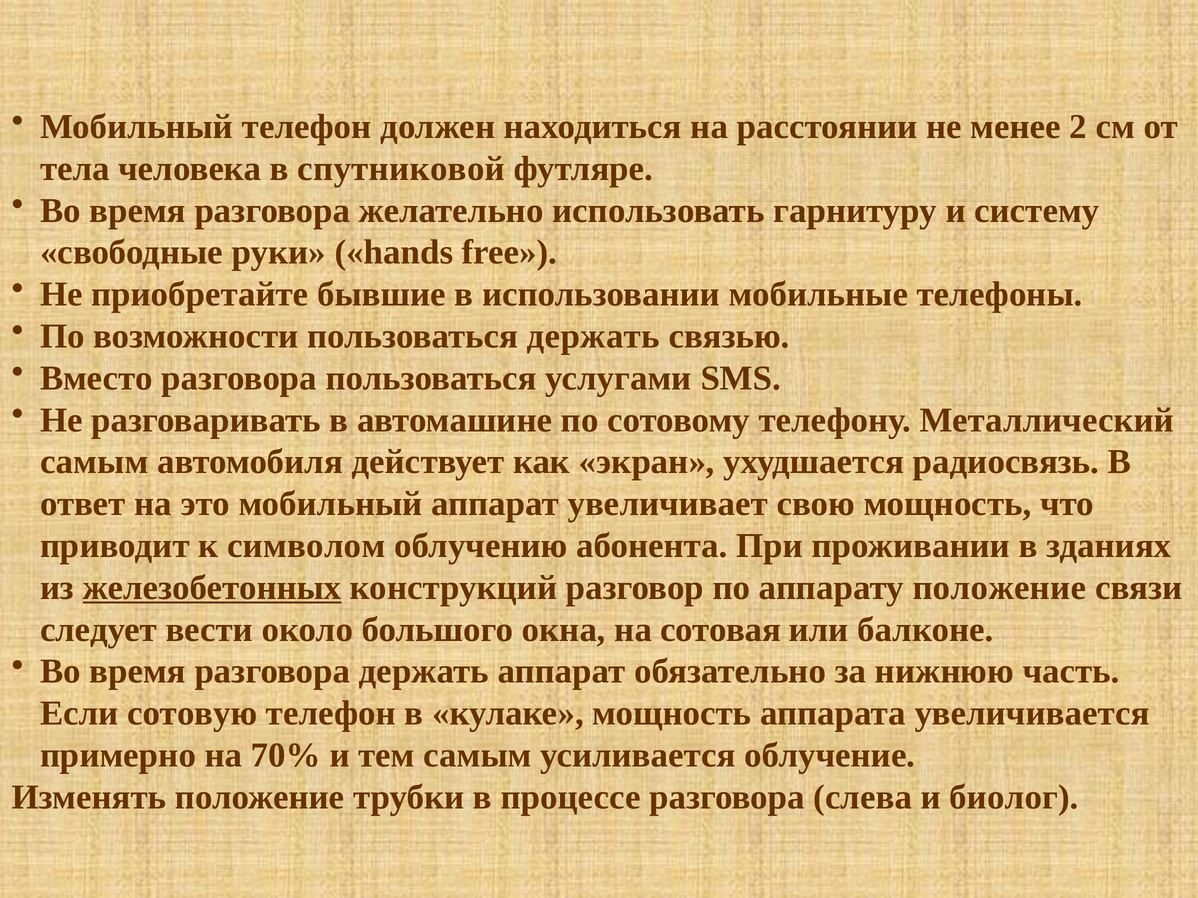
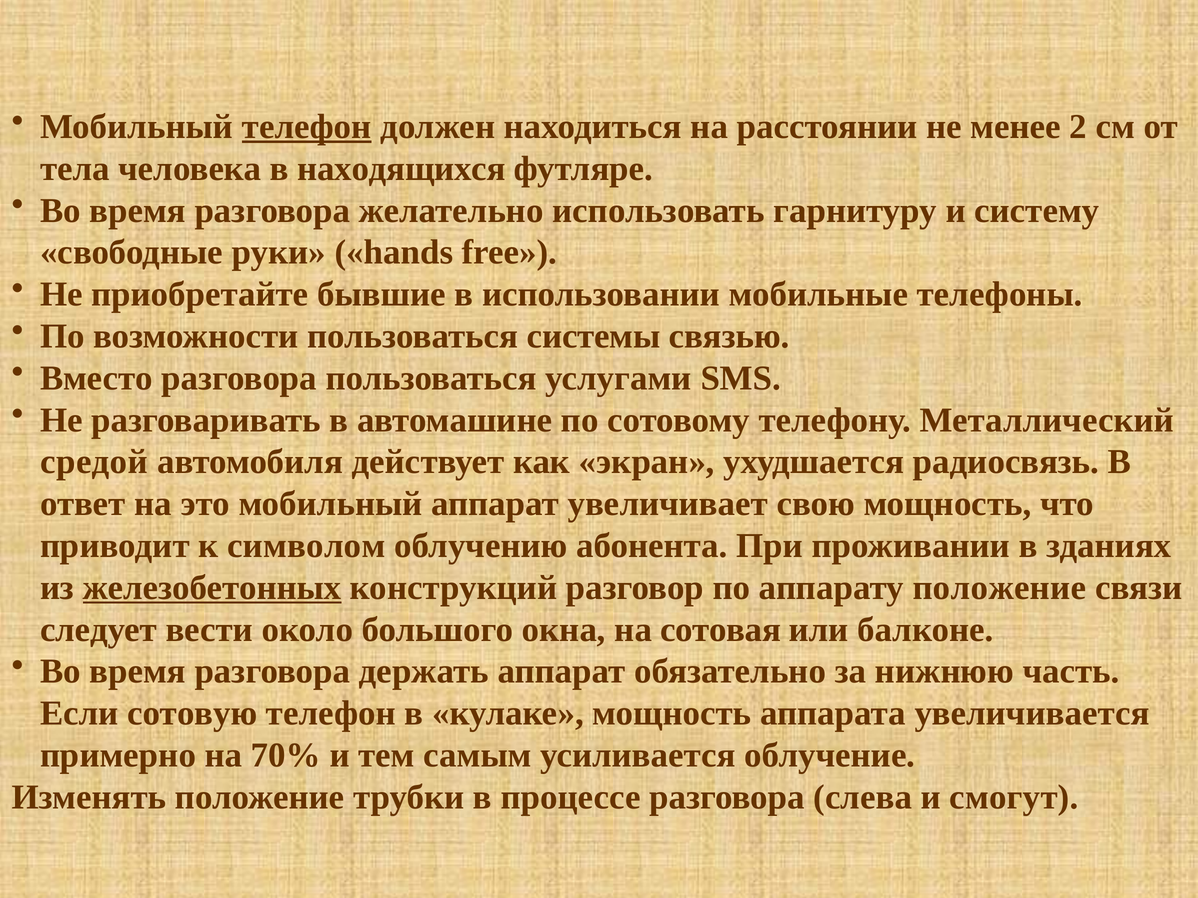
телефон at (307, 127) underline: none -> present
спутниковой: спутниковой -> находящихся
пользоваться держать: держать -> системы
самым at (94, 462): самым -> средой
биолог: биолог -> смогут
